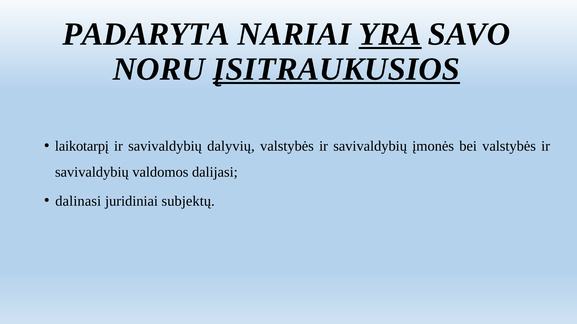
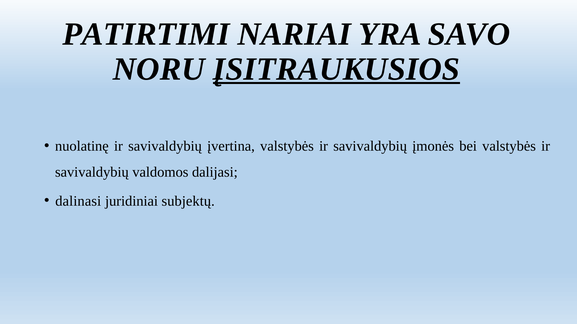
PADARYTA: PADARYTA -> PATIRTIMI
YRA underline: present -> none
laikotarpį: laikotarpį -> nuolatinę
dalyvių: dalyvių -> įvertina
